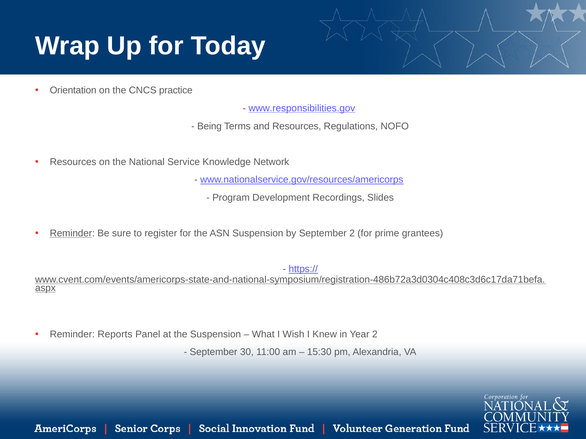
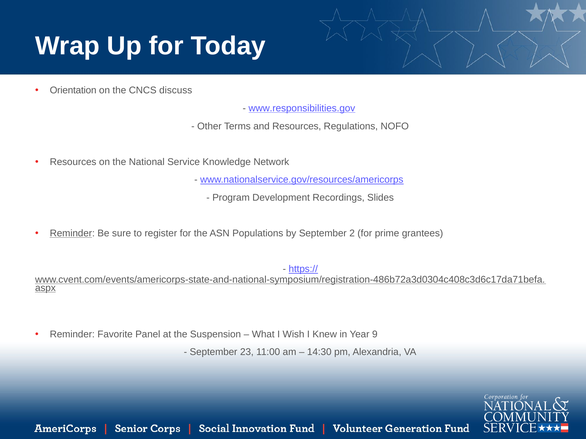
practice: practice -> discuss
Being: Being -> Other
ASN Suspension: Suspension -> Populations
Reports: Reports -> Favorite
Year 2: 2 -> 9
30: 30 -> 23
15:30: 15:30 -> 14:30
